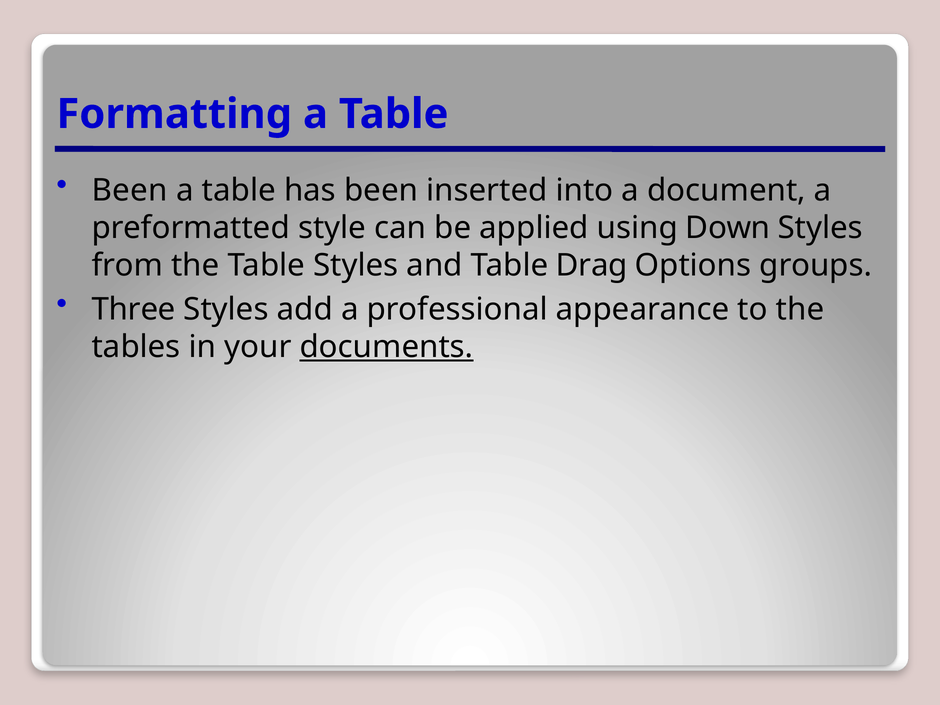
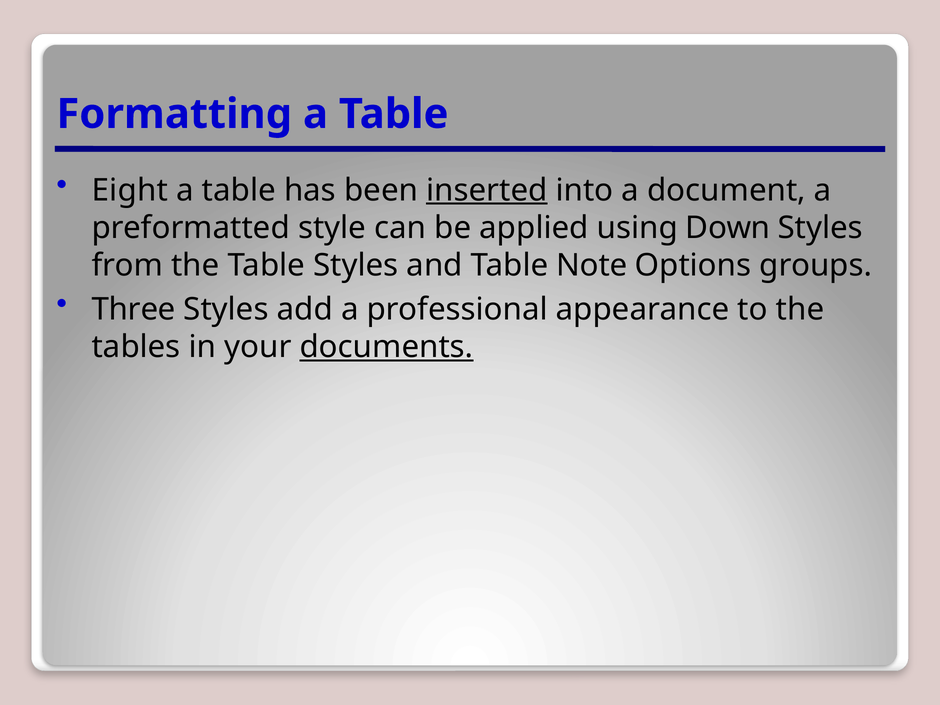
Been at (130, 190): Been -> Eight
inserted underline: none -> present
Drag: Drag -> Note
